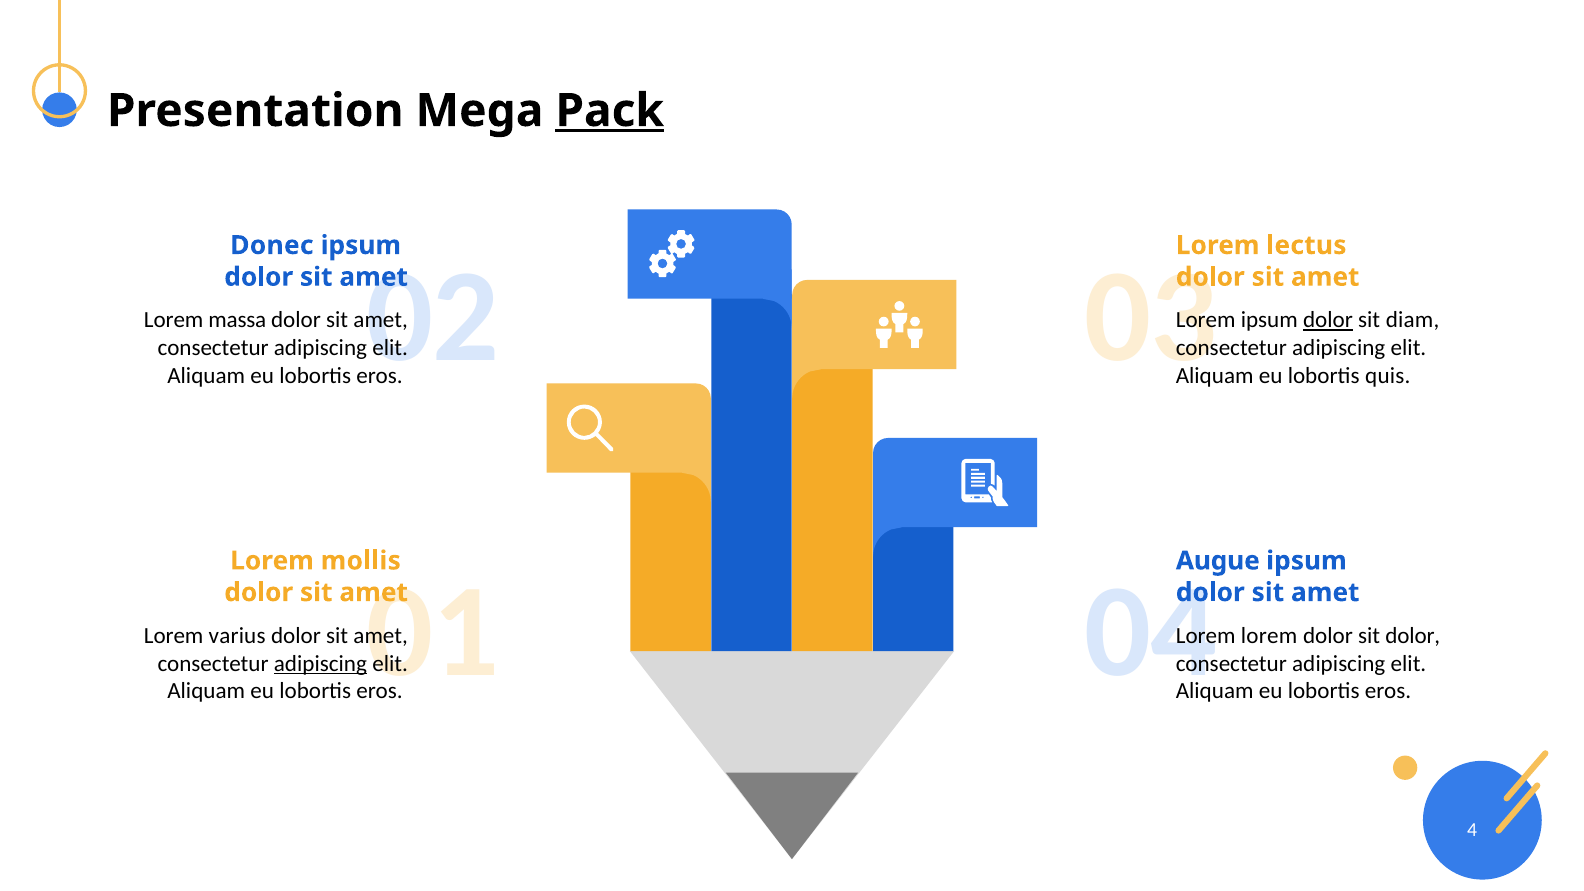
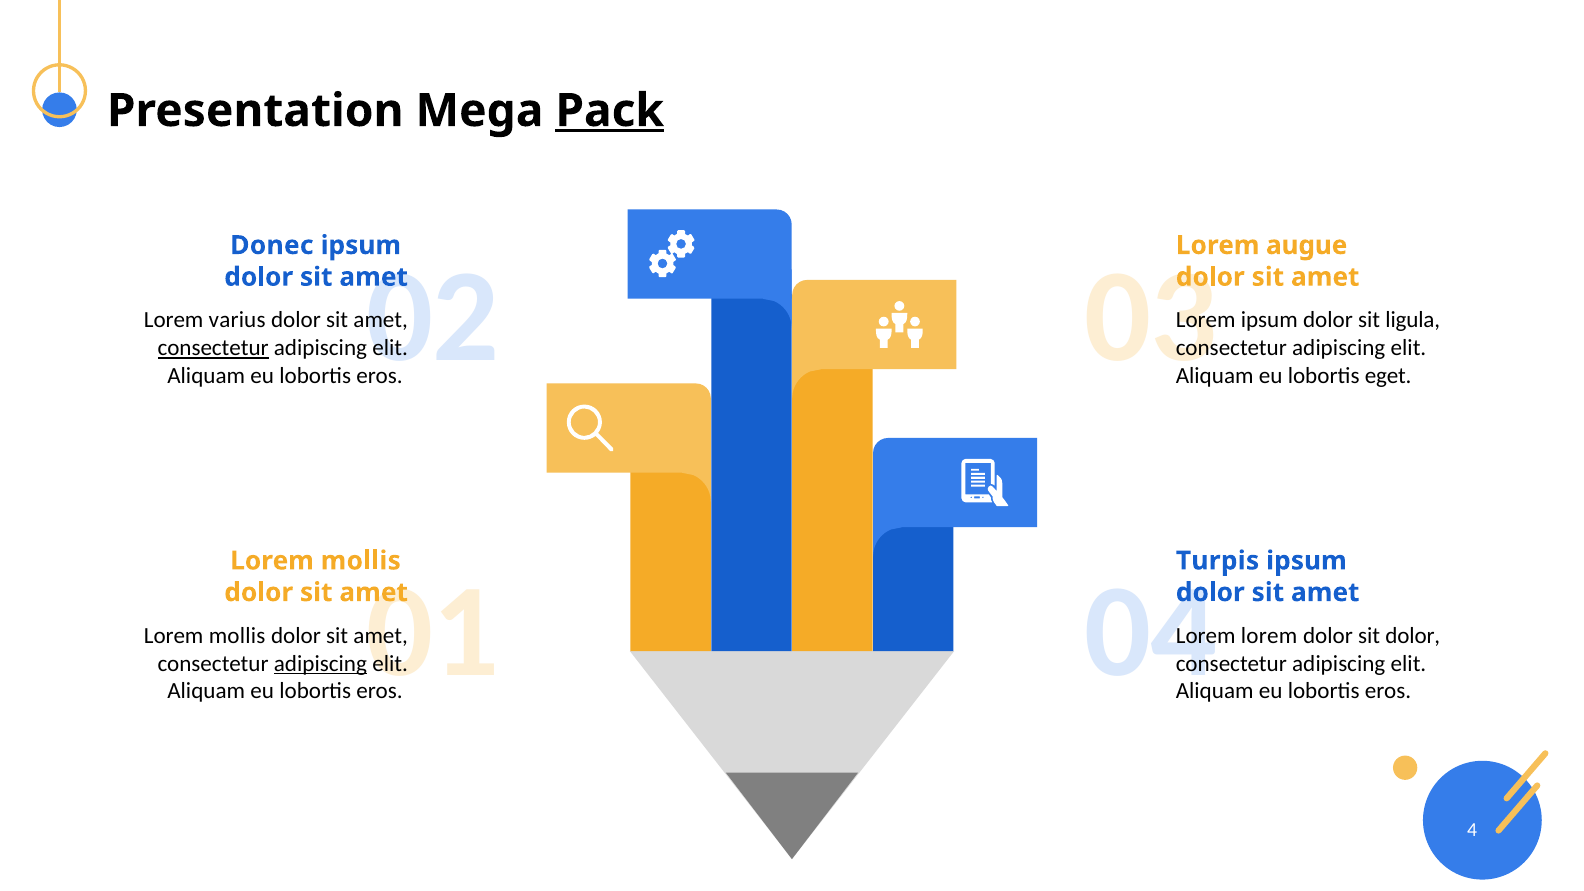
lectus: lectus -> augue
massa: massa -> varius
dolor at (1328, 320) underline: present -> none
diam: diam -> ligula
consectetur at (213, 348) underline: none -> present
quis: quis -> eget
Augue: Augue -> Turpis
varius at (237, 636): varius -> mollis
